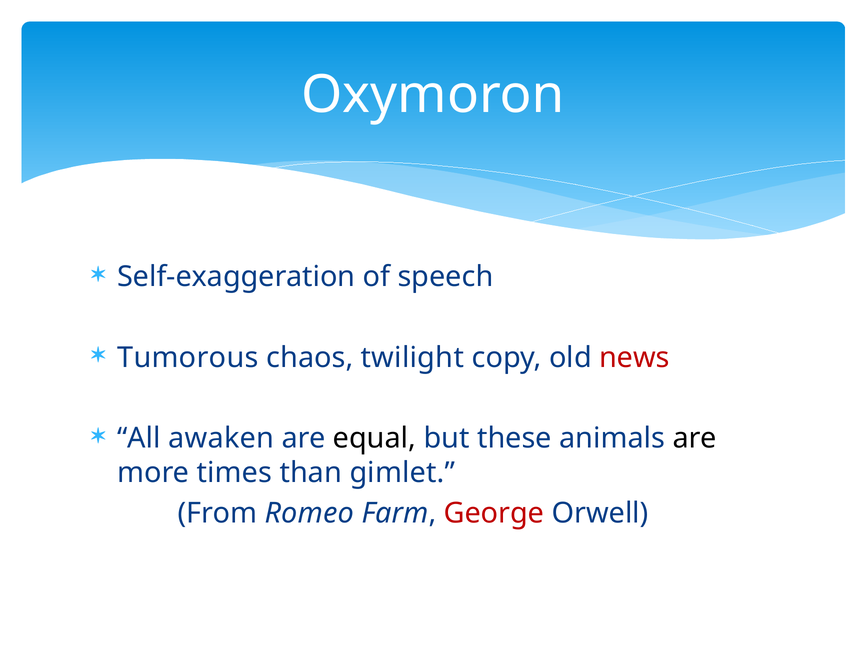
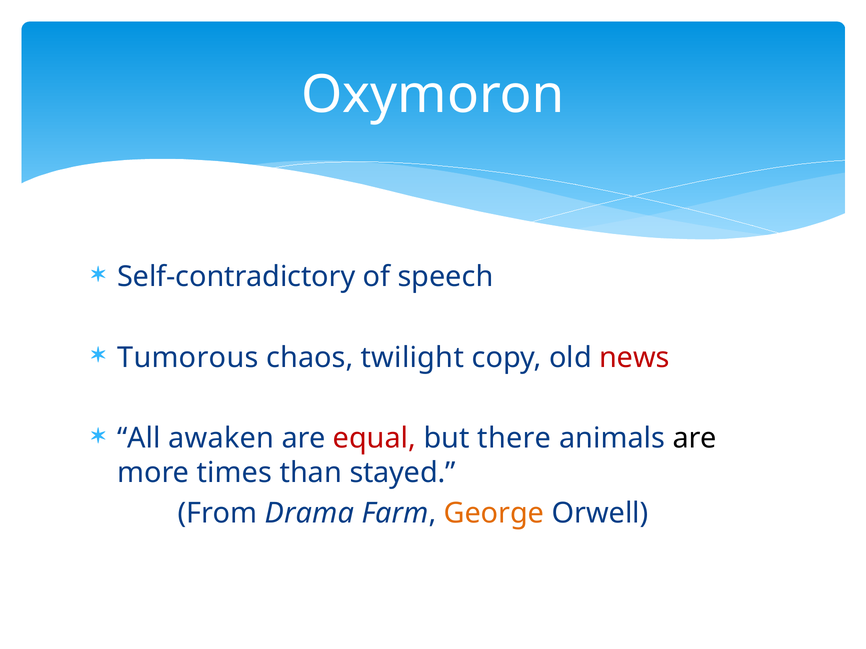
Self-exaggeration: Self-exaggeration -> Self-contradictory
equal colour: black -> red
these: these -> there
gimlet: gimlet -> stayed
Romeo: Romeo -> Drama
George colour: red -> orange
